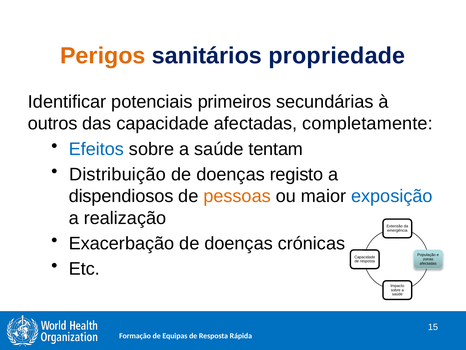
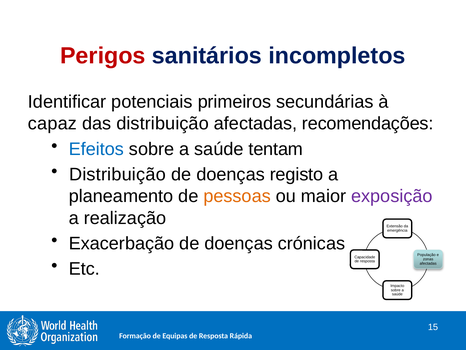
Perigos colour: orange -> red
propriedade: propriedade -> incompletos
outros: outros -> capaz
das capacidade: capacidade -> distribuição
completamente: completamente -> recomendações
dispendiosos: dispendiosos -> planeamento
exposição colour: blue -> purple
